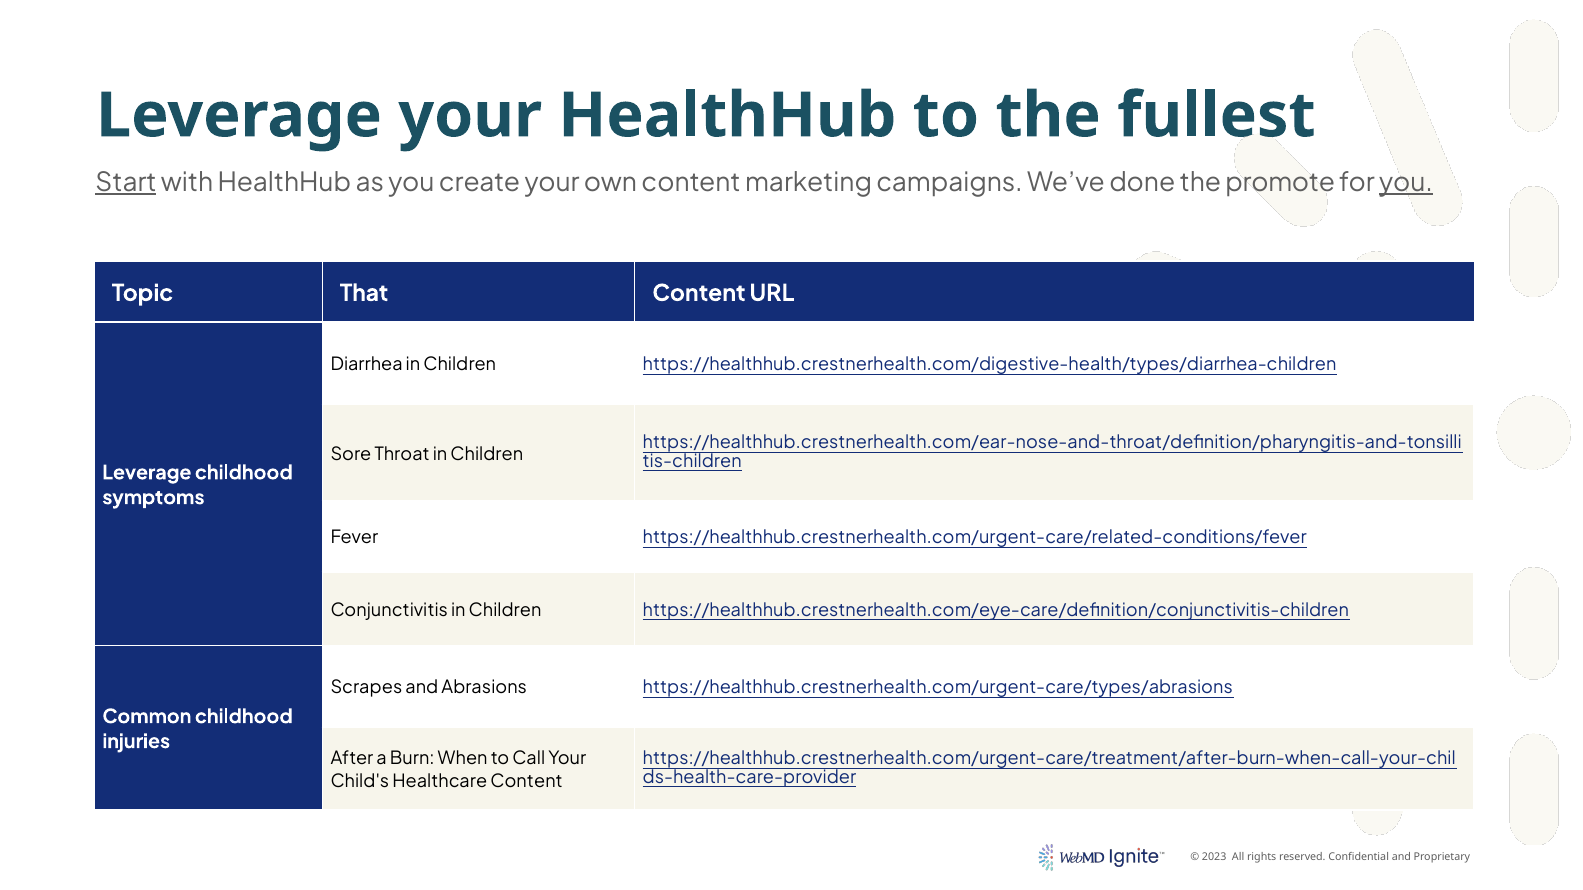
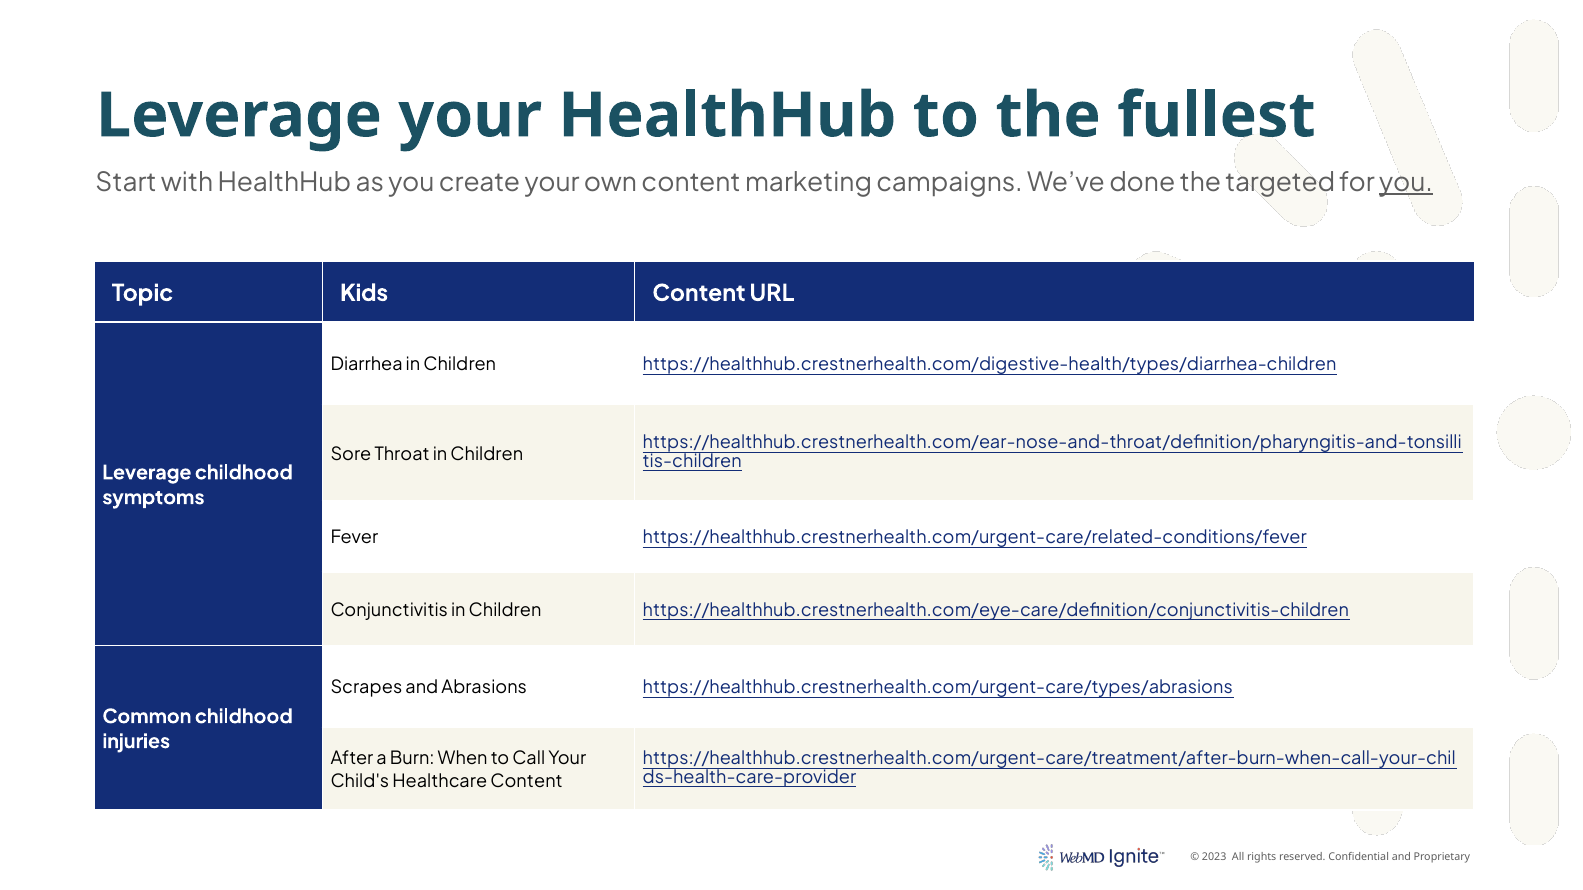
Start underline: present -> none
promote: promote -> targeted
That: That -> Kids
